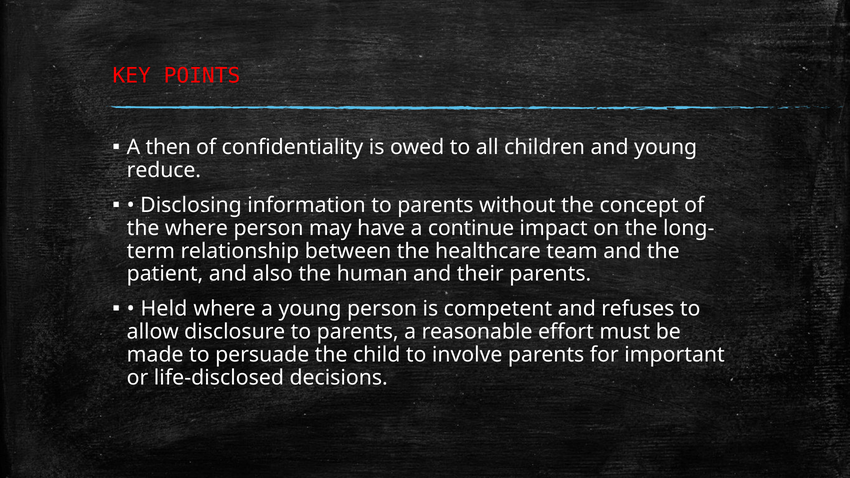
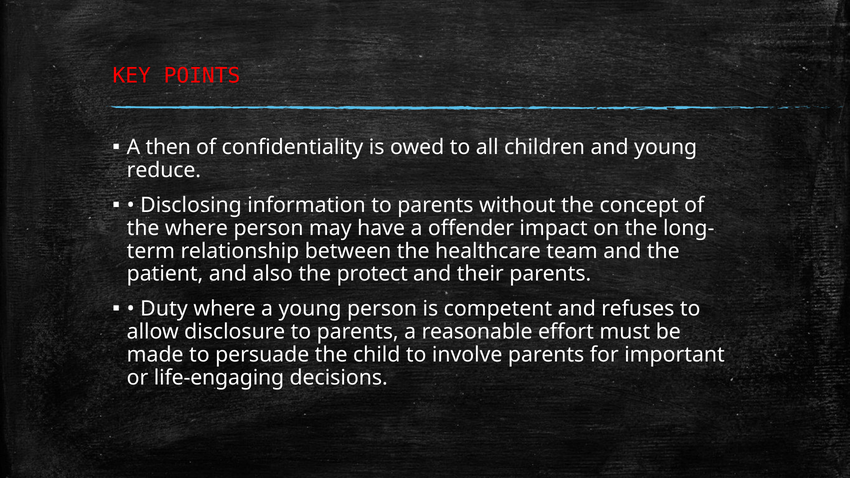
continue: continue -> offender
human: human -> protect
Held: Held -> Duty
life-disclosed: life-disclosed -> life-engaging
